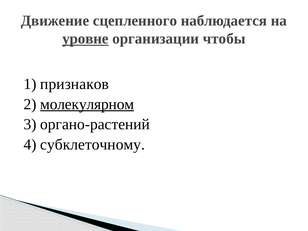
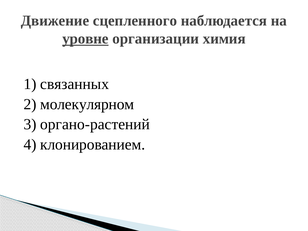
чтобы: чтобы -> химия
признаков: признаков -> связанных
молекулярном underline: present -> none
субклеточному: субклеточному -> клонированием
